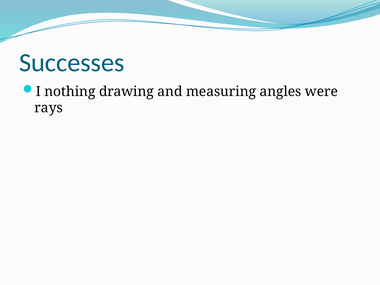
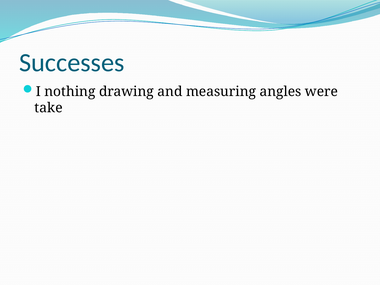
rays: rays -> take
